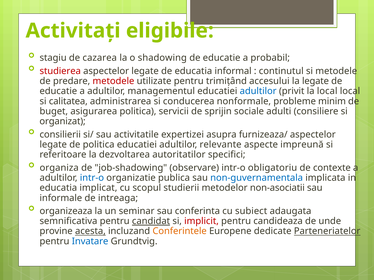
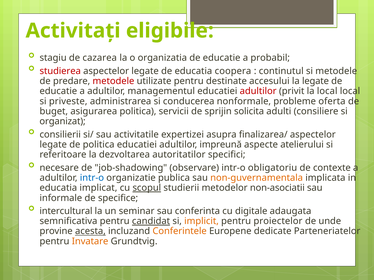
shadowing: shadowing -> organizatia
informal: informal -> coopera
trimițând: trimițând -> destinate
adultilor at (258, 91) colour: blue -> red
calitatea: calitatea -> priveste
minim: minim -> oferta
sociale: sociale -> solicita
furnizeaza/: furnizeaza/ -> finalizarea/
relevante: relevante -> impreună
impreună: impreună -> atelierului
organiza: organiza -> necesare
non-guvernamentala colour: blue -> orange
scopul underline: none -> present
intreaga: intreaga -> specifice
organizeaza: organizeaza -> intercultural
subiect: subiect -> digitale
implicit colour: red -> orange
candideaza: candideaza -> proiectelor
Parteneriatelor underline: present -> none
Invatare colour: blue -> orange
